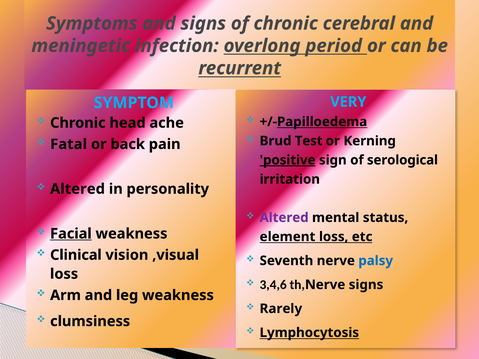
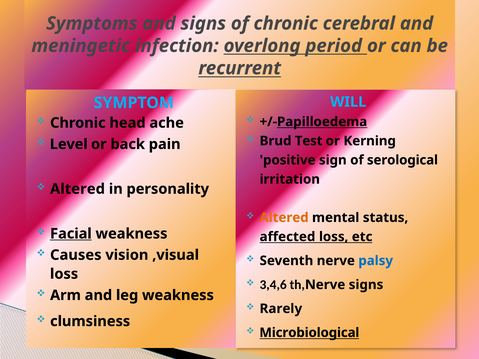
VERY: VERY -> WILL
Fatal: Fatal -> Level
positive underline: present -> none
Altered at (284, 218) colour: purple -> orange
element: element -> affected
Clinical: Clinical -> Causes
Lymphocytosis: Lymphocytosis -> Microbiological
